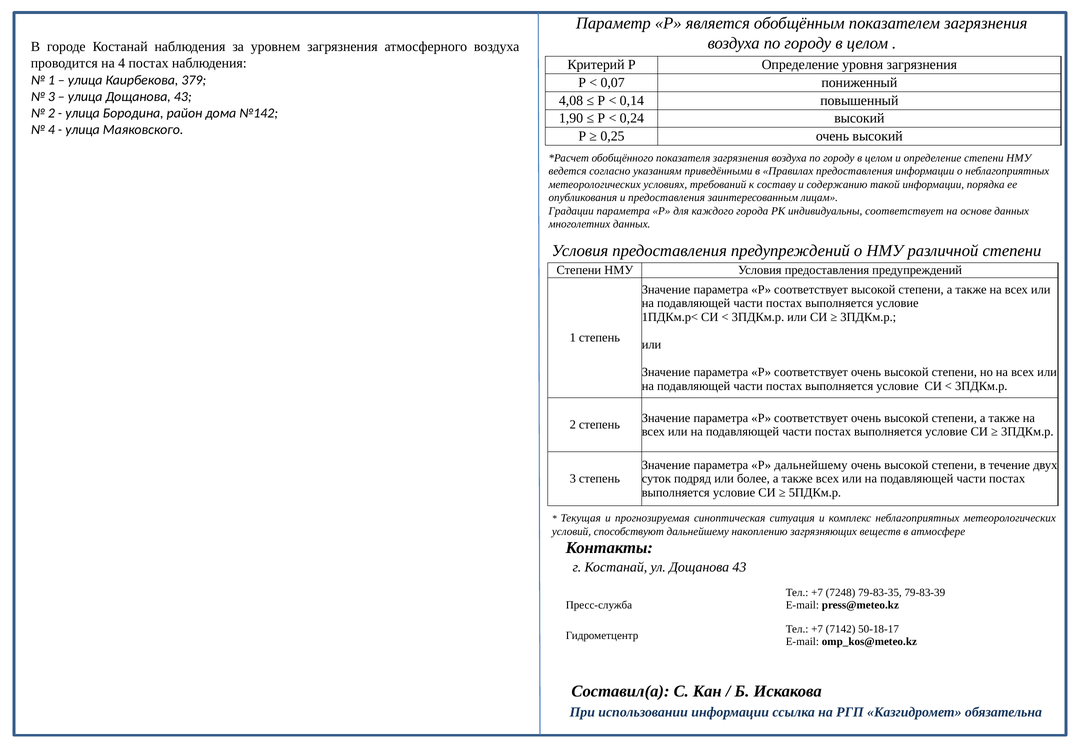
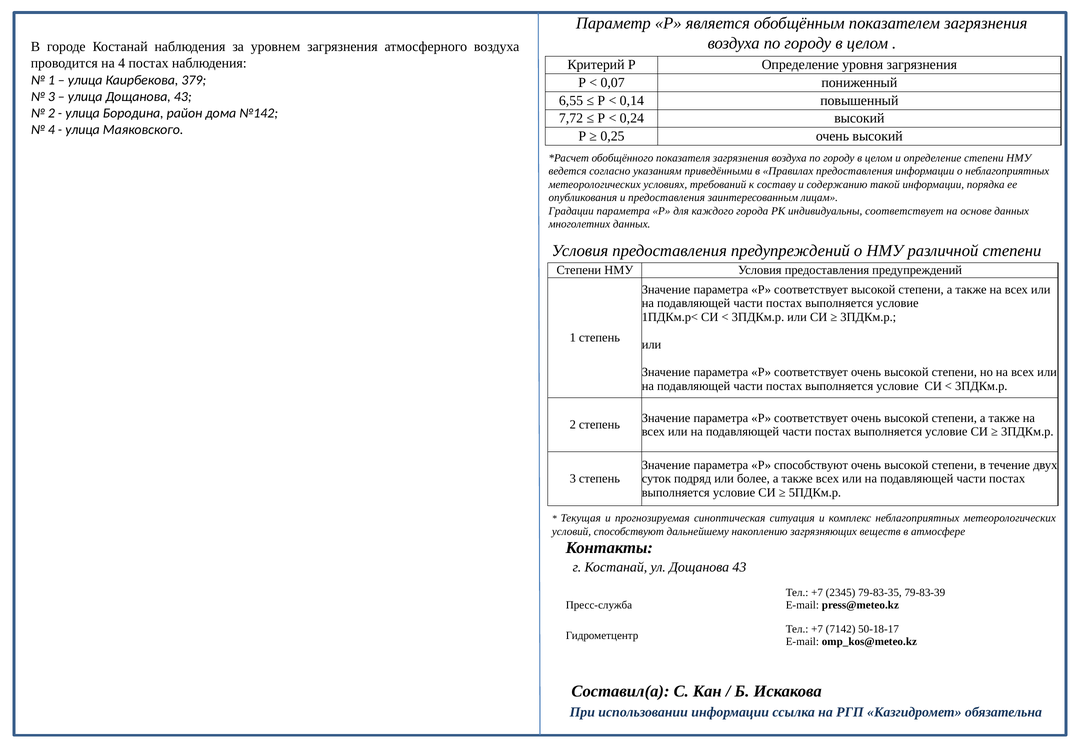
4,08: 4,08 -> 6,55
1,90: 1,90 -> 7,72
Р дальнейшему: дальнейшему -> способствуют
7248: 7248 -> 2345
